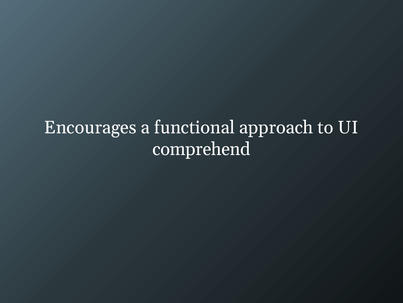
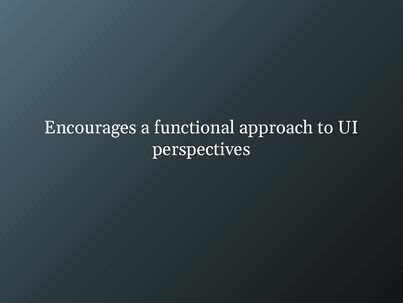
comprehend: comprehend -> perspectives
